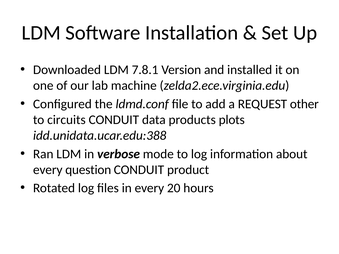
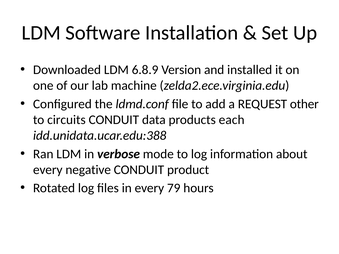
7.8.1: 7.8.1 -> 6.8.9
plots: plots -> each
question: question -> negative
20: 20 -> 79
